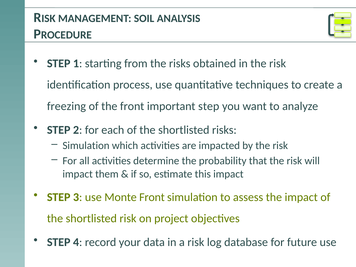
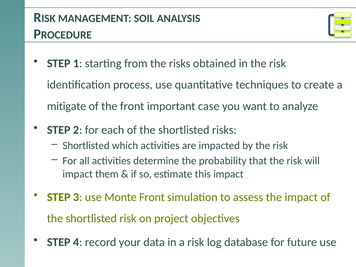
freezing: freezing -> mitigate
important step: step -> case
Simulation at (86, 146): Simulation -> Shortlisted
